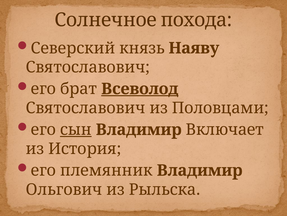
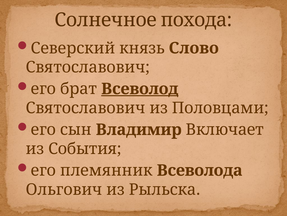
Наяву: Наяву -> Слово
сын underline: present -> none
История: История -> События
племянник Владимир: Владимир -> Всеволода
